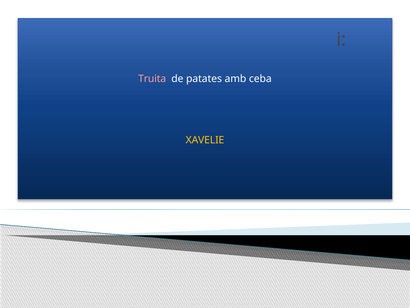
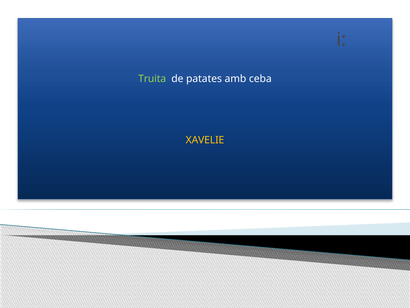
Truita colour: pink -> light green
